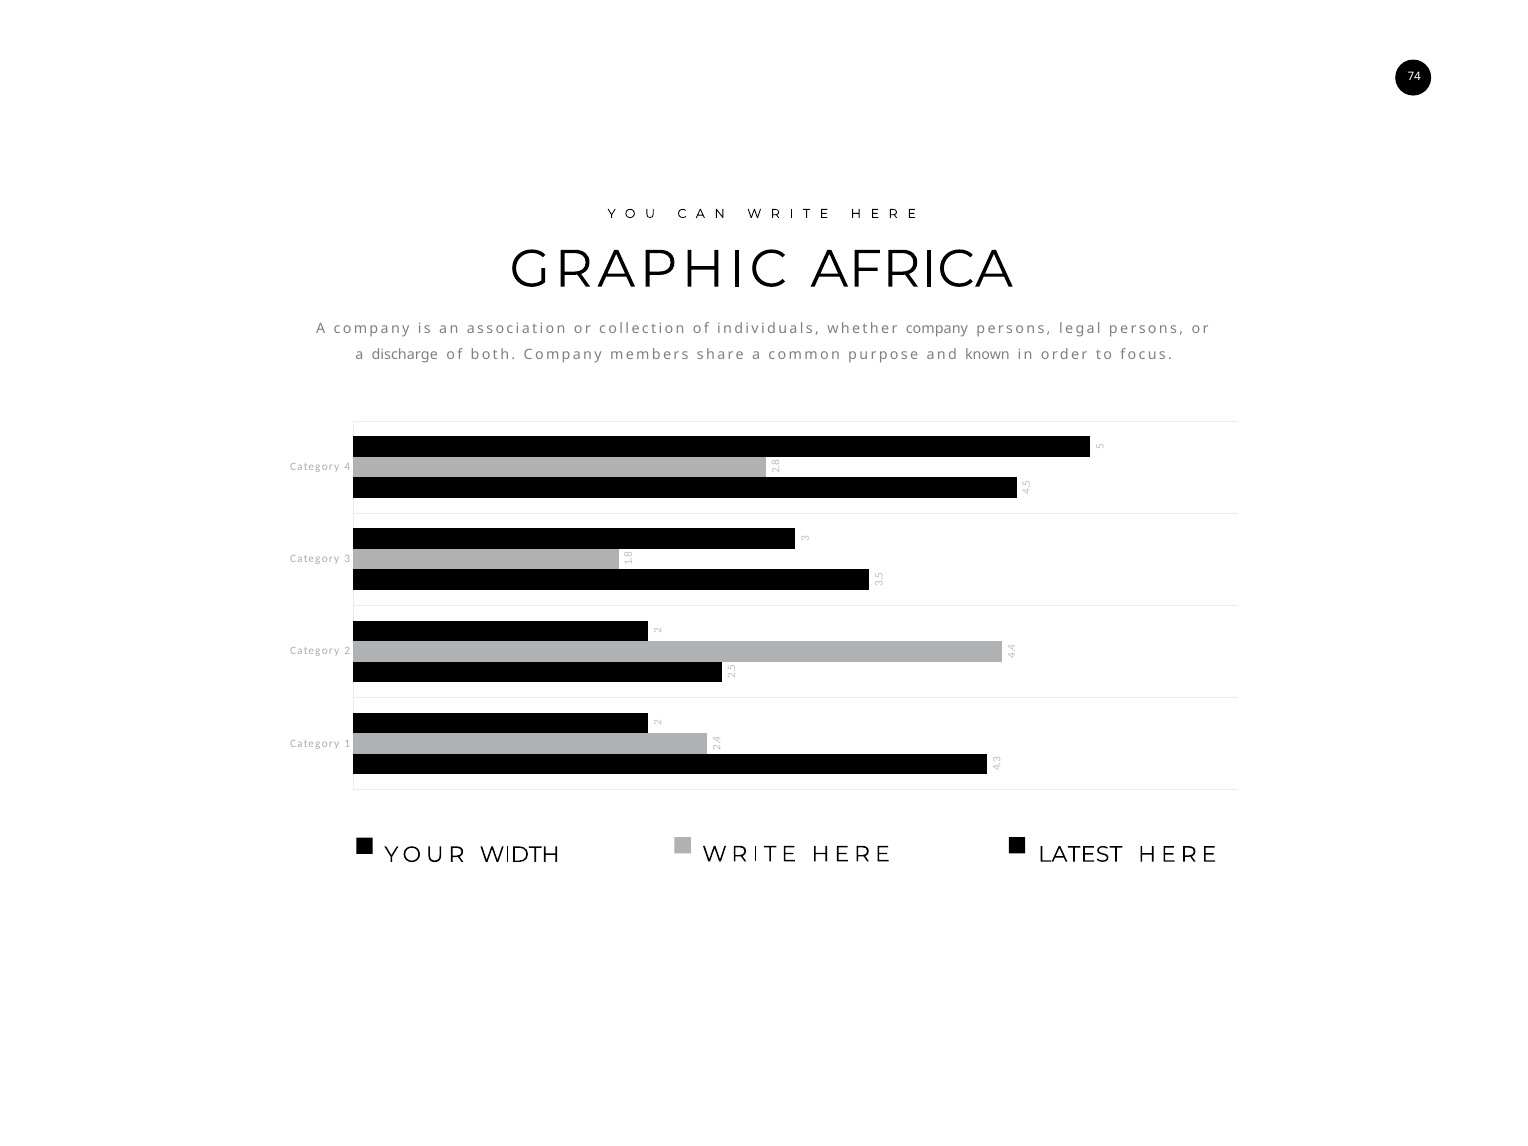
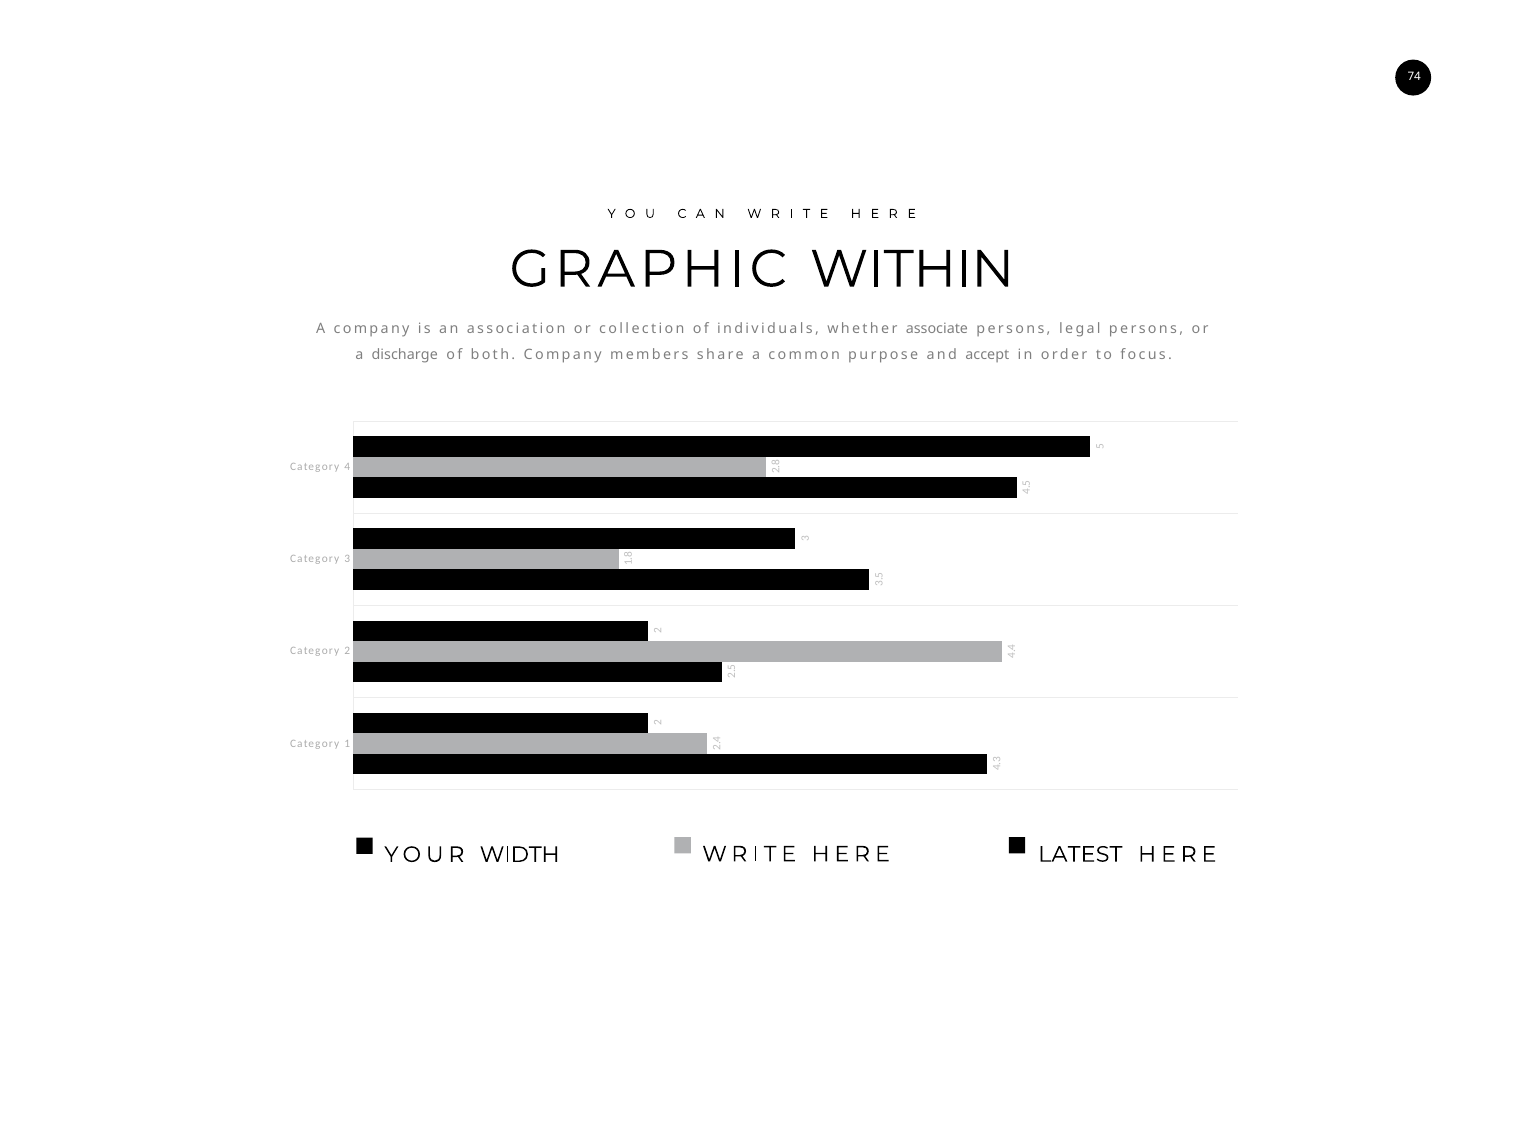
AFRICA: AFRICA -> WITHIN
whether company: company -> associate
known: known -> accept
